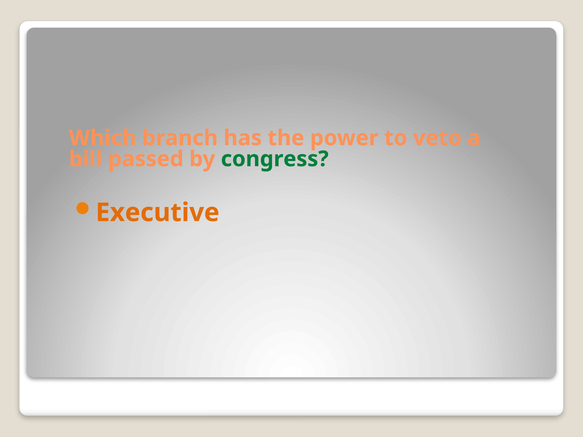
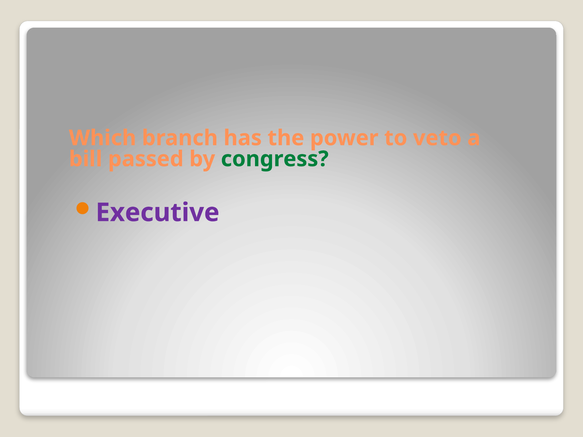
Executive colour: orange -> purple
